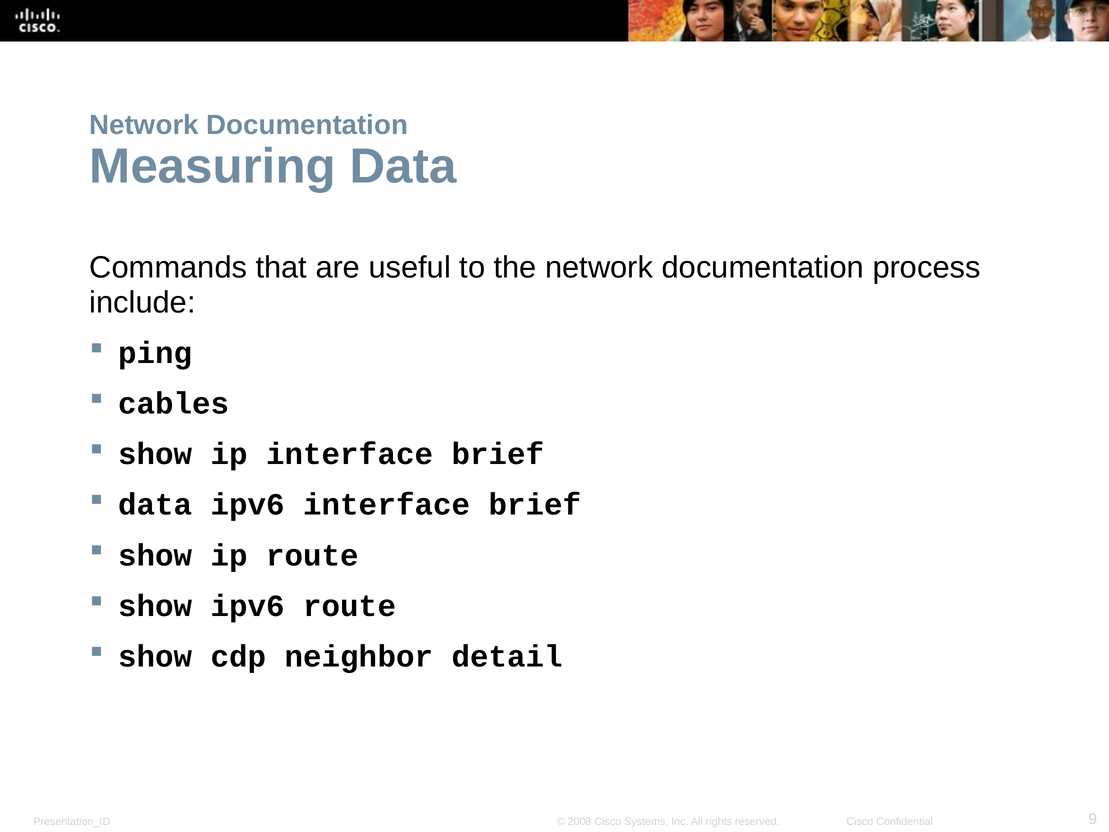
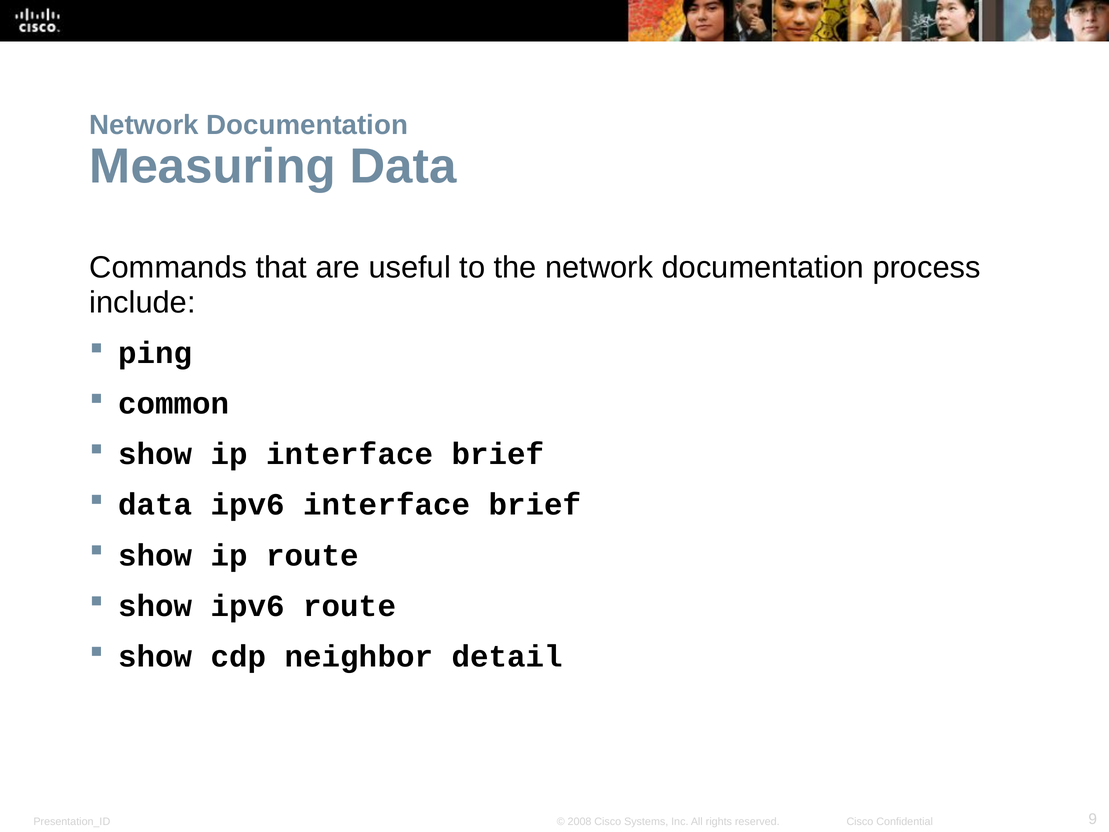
cables: cables -> common
